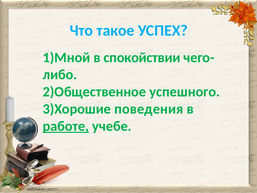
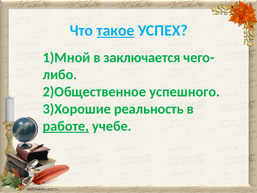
такое underline: none -> present
спокойствии: спокойствии -> заключается
поведения: поведения -> реальность
